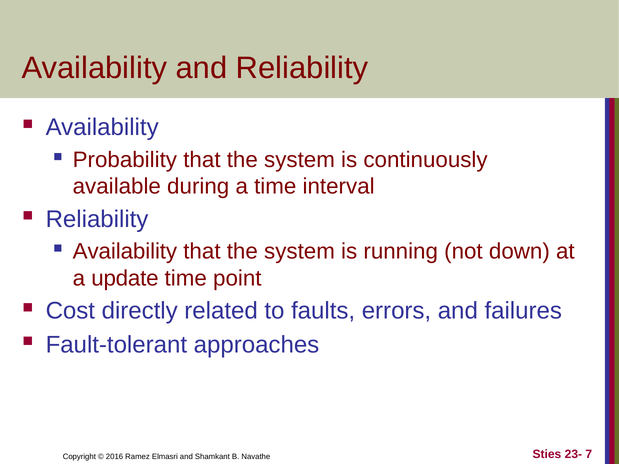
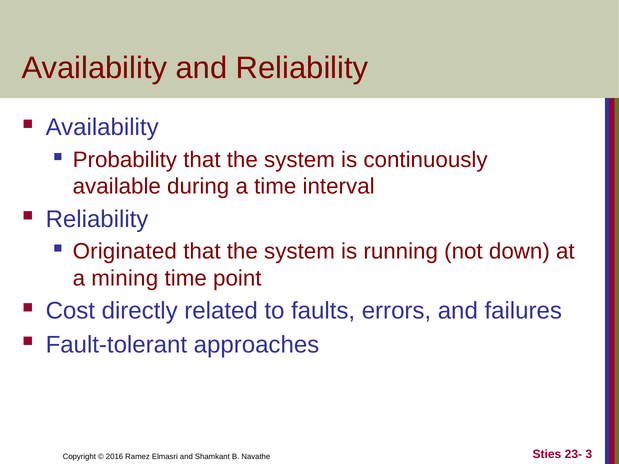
Availability at (125, 252): Availability -> Originated
update: update -> mining
7: 7 -> 3
